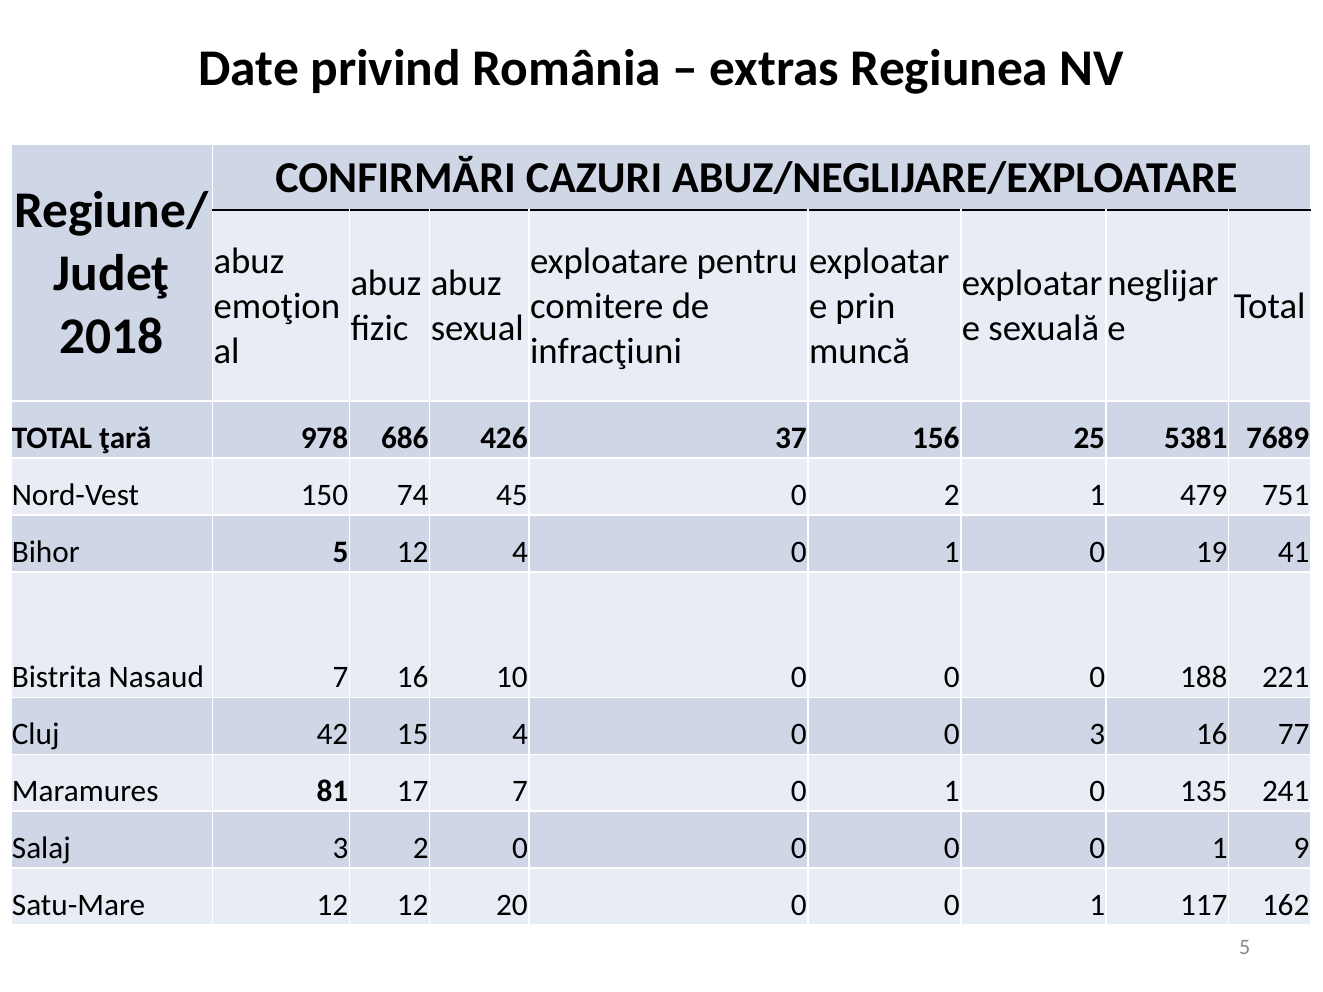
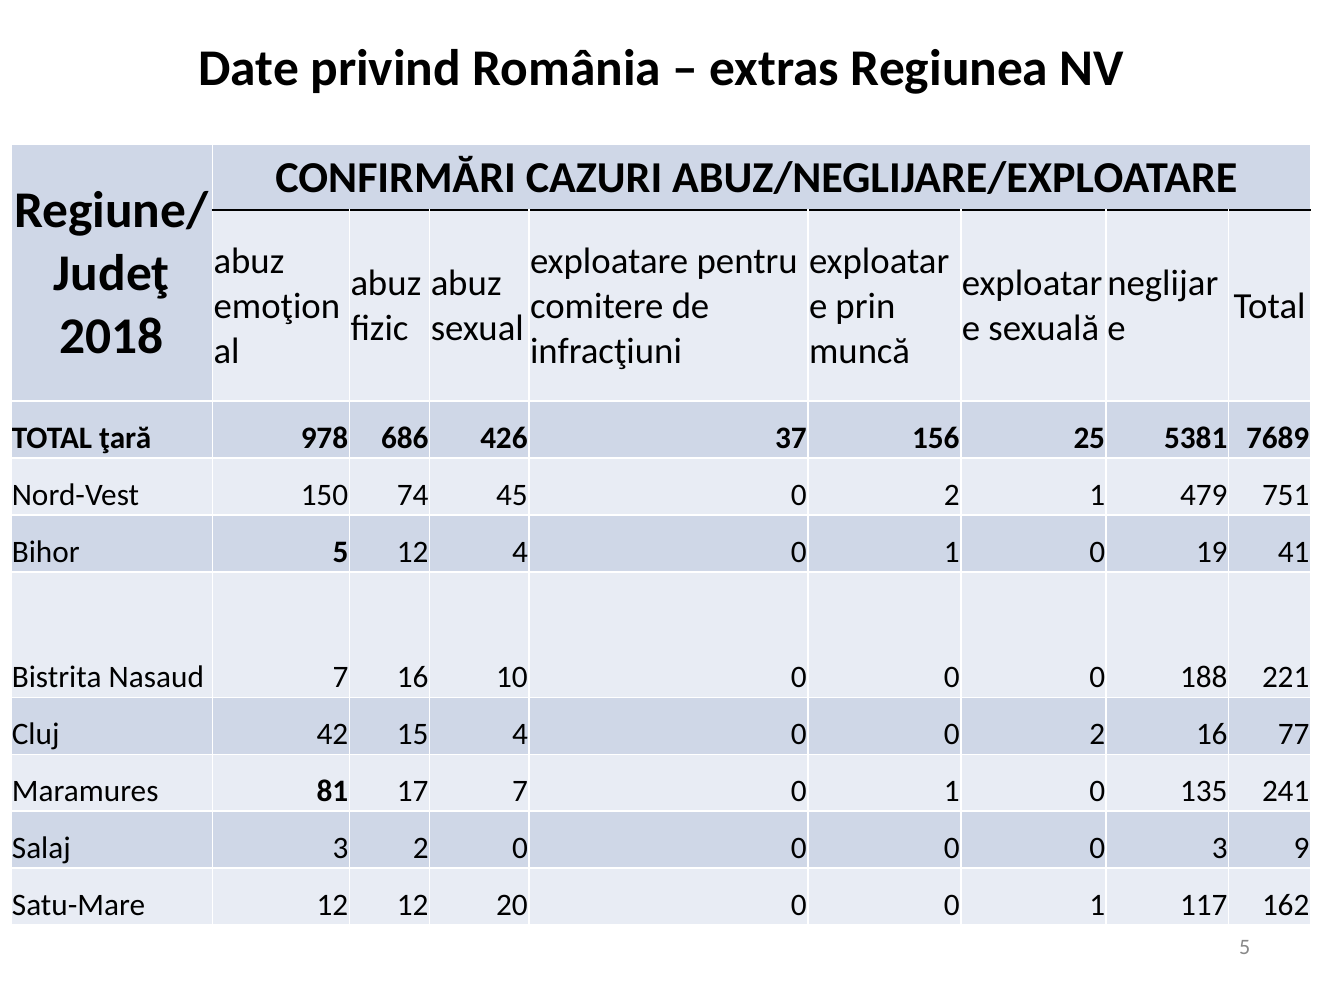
0 0 3: 3 -> 2
0 0 0 1: 1 -> 3
